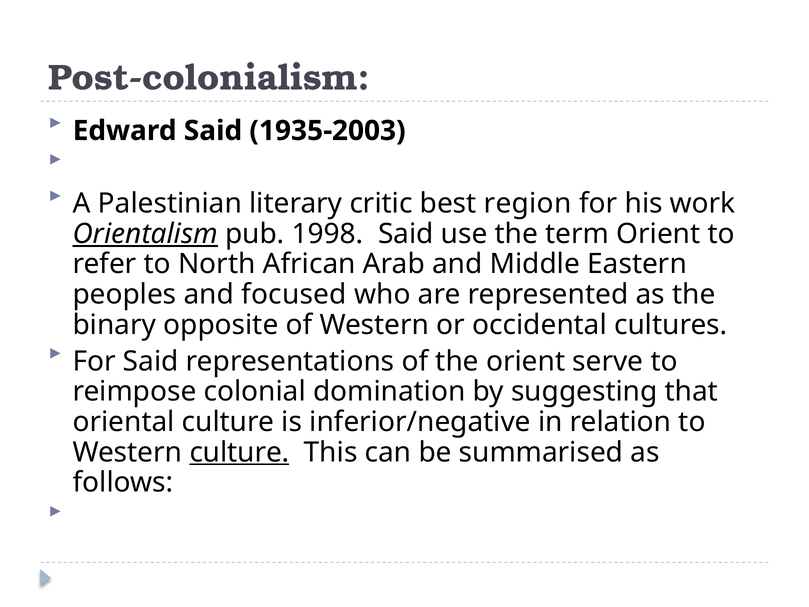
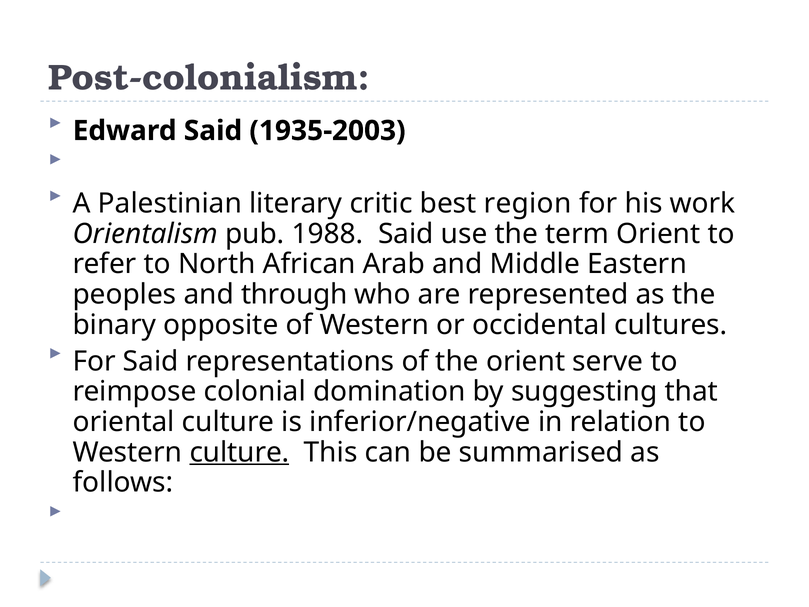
Orientalism underline: present -> none
1998: 1998 -> 1988
focused: focused -> through
